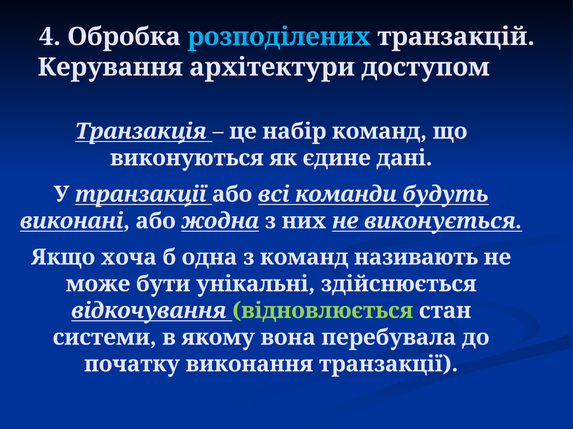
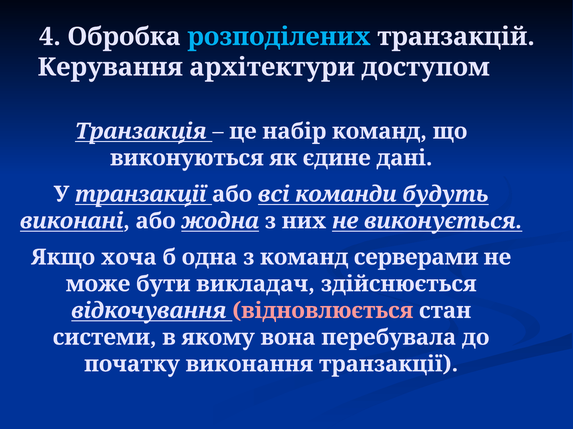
називають: називають -> серверами
унікальні: унікальні -> викладач
відновлюється colour: light green -> pink
